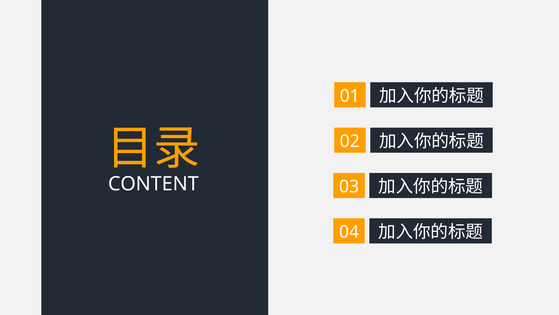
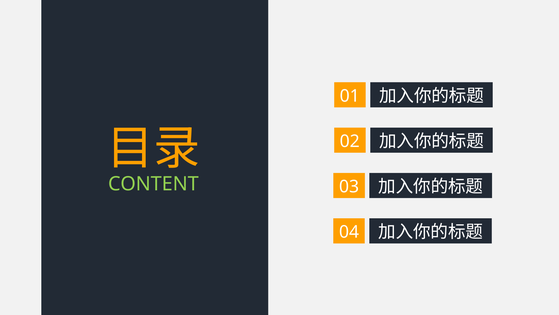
CONTENT colour: white -> light green
